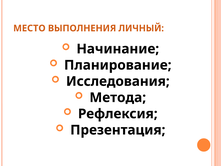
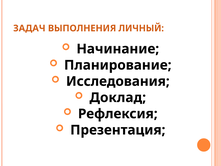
МЕСТО: МЕСТО -> ЗАДАЧ
Метода: Метода -> Доклад
